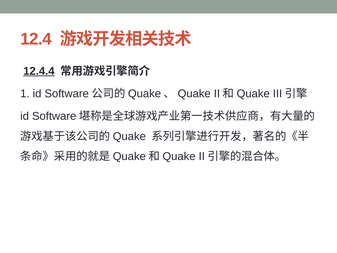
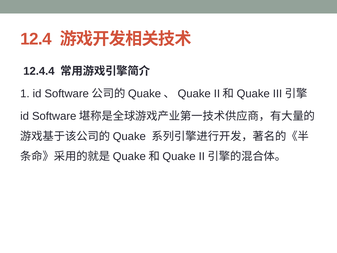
12.4.4 underline: present -> none
